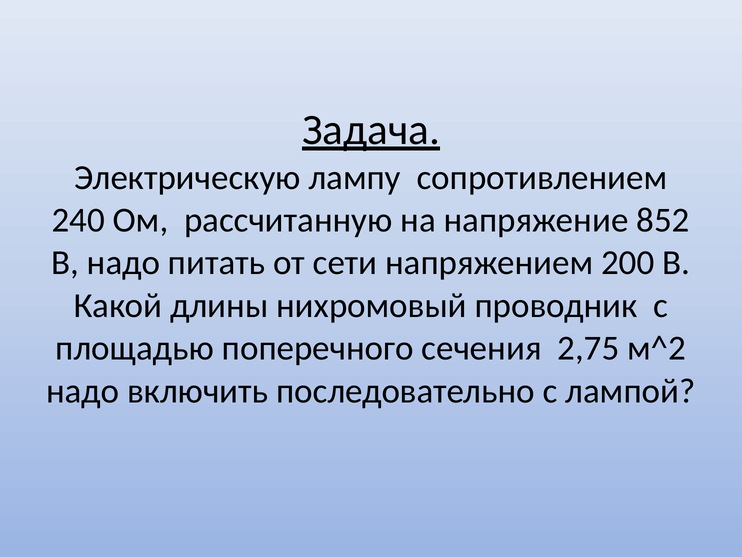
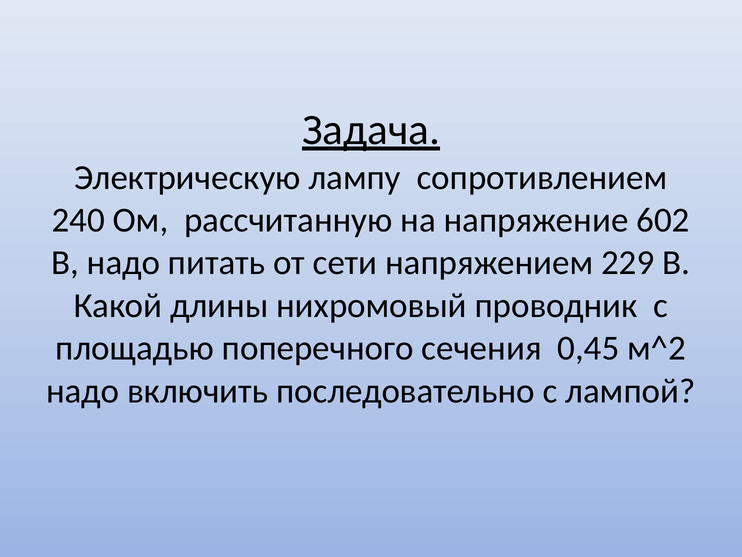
852: 852 -> 602
200: 200 -> 229
2,75: 2,75 -> 0,45
